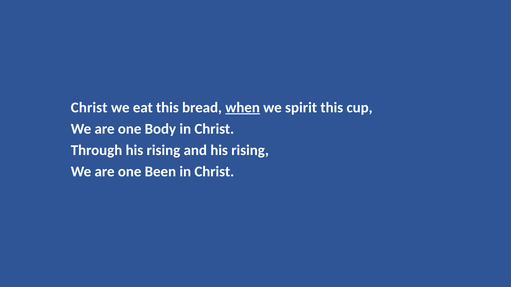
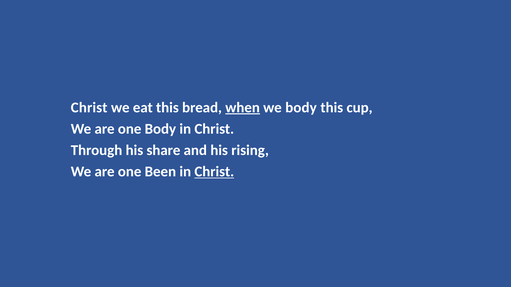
we spirit: spirit -> body
Through his rising: rising -> share
Christ at (214, 172) underline: none -> present
